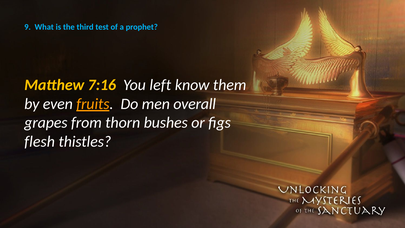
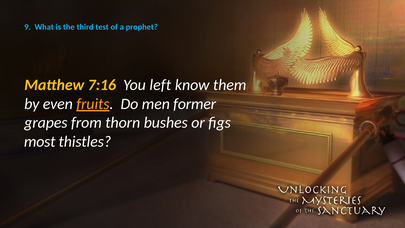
overall: overall -> former
flesh: flesh -> most
